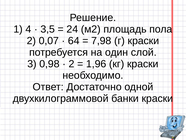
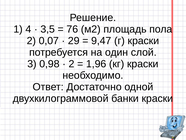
24: 24 -> 76
64: 64 -> 29
7,98: 7,98 -> 9,47
